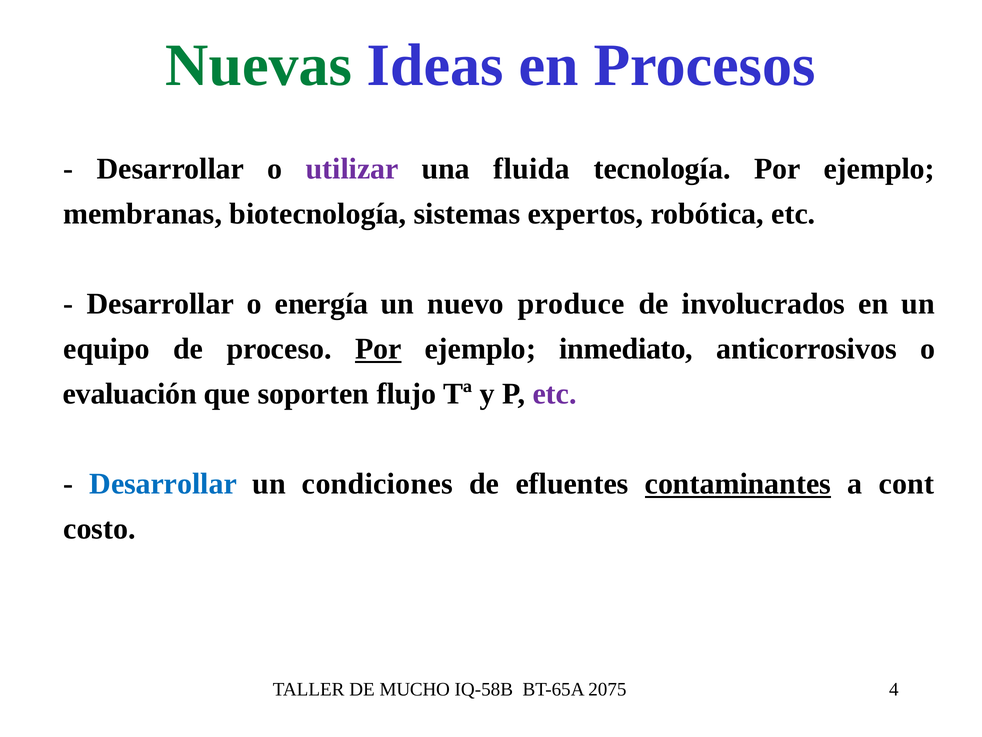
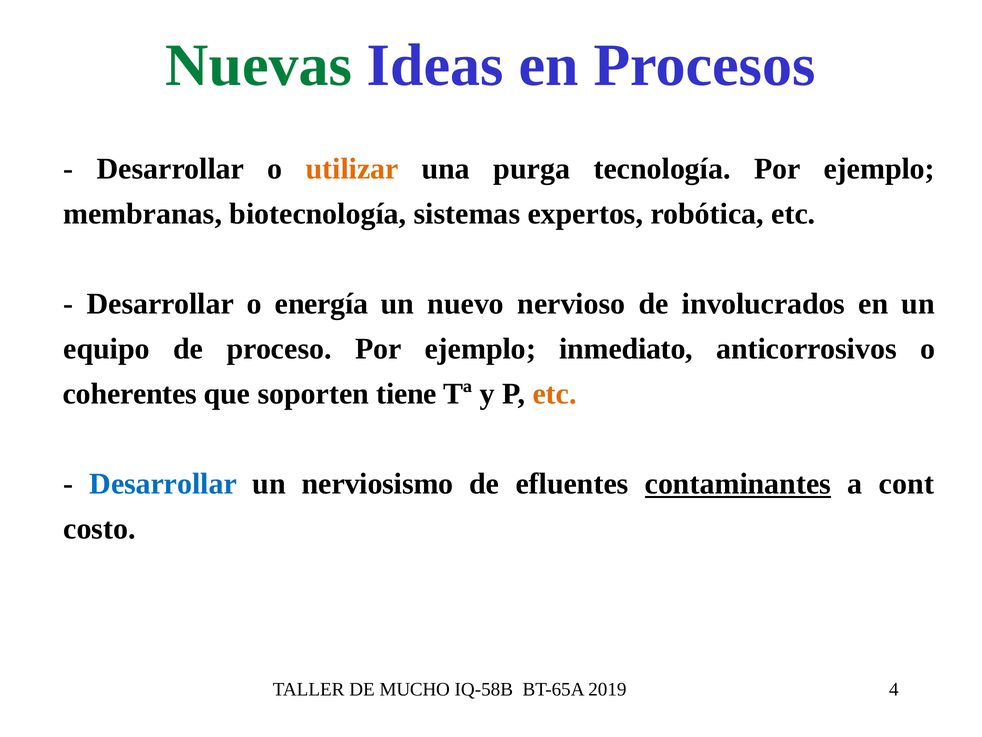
utilizar colour: purple -> orange
fluida: fluida -> purga
produce: produce -> nervioso
Por at (378, 349) underline: present -> none
evaluación: evaluación -> coherentes
flujo: flujo -> tiene
etc at (555, 394) colour: purple -> orange
condiciones: condiciones -> nerviosismo
2075: 2075 -> 2019
